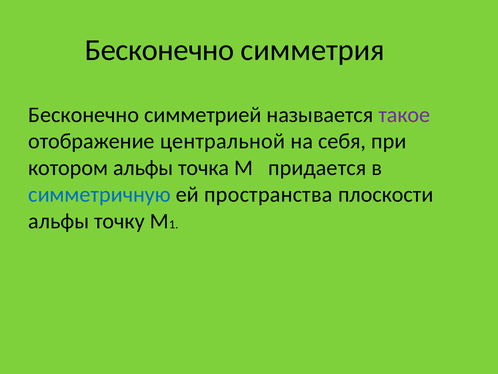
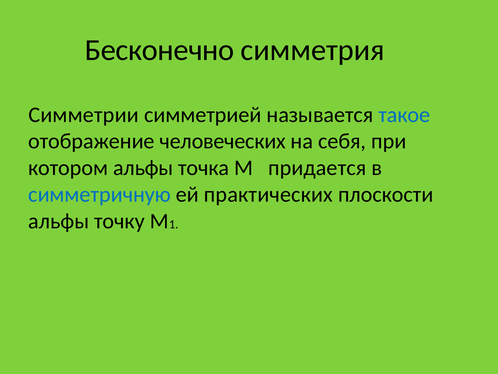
Бесконечно at (84, 115): Бесконечно -> Симметрии
такое colour: purple -> blue
центральной: центральной -> человеческих
пространства: пространства -> практических
